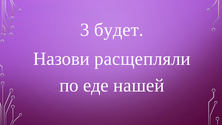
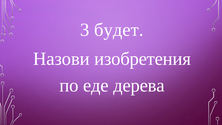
расщепляли: расщепляли -> изобретения
нашей: нашей -> дерева
